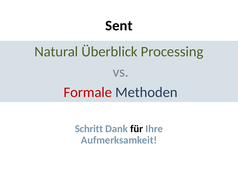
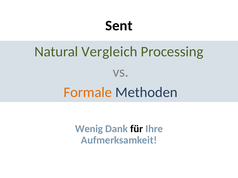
Überblick: Überblick -> Vergleich
Formale colour: red -> orange
Schritt: Schritt -> Wenig
